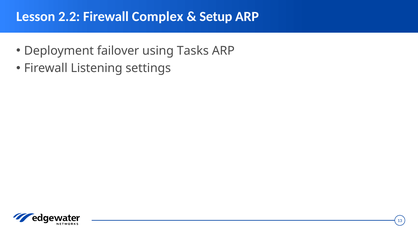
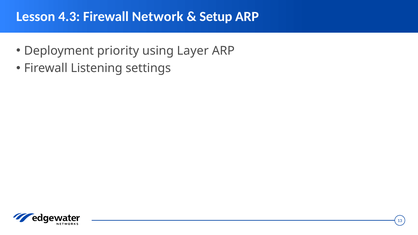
2.2: 2.2 -> 4.3
Complex: Complex -> Network
failover: failover -> priority
Tasks: Tasks -> Layer
